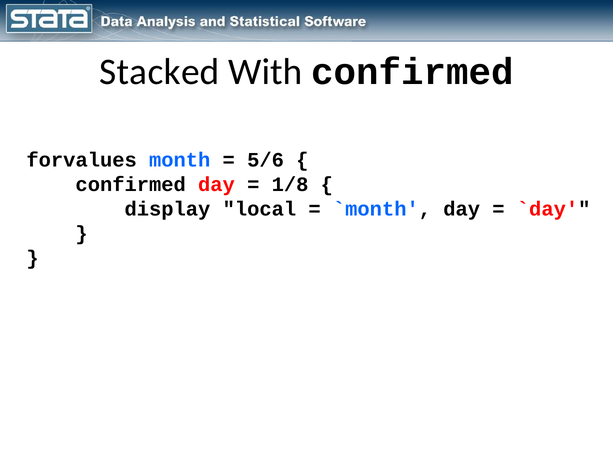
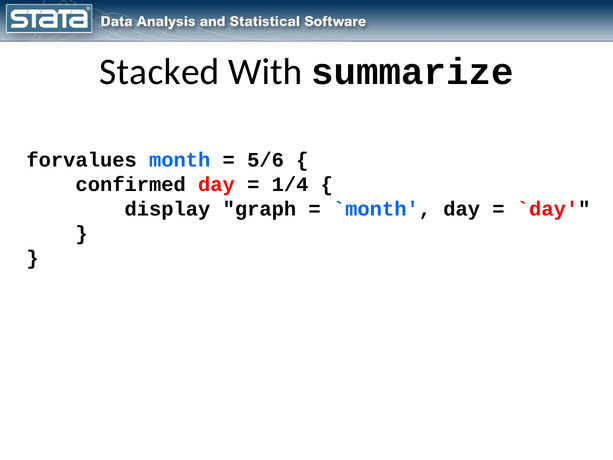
With confirmed: confirmed -> summarize
1/8: 1/8 -> 1/4
local: local -> graph
